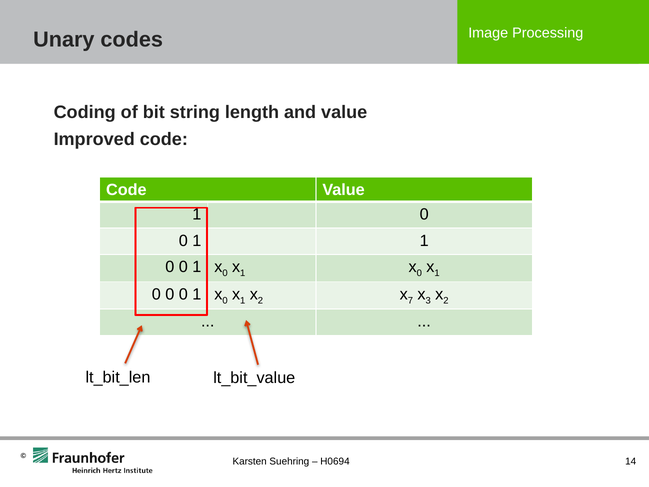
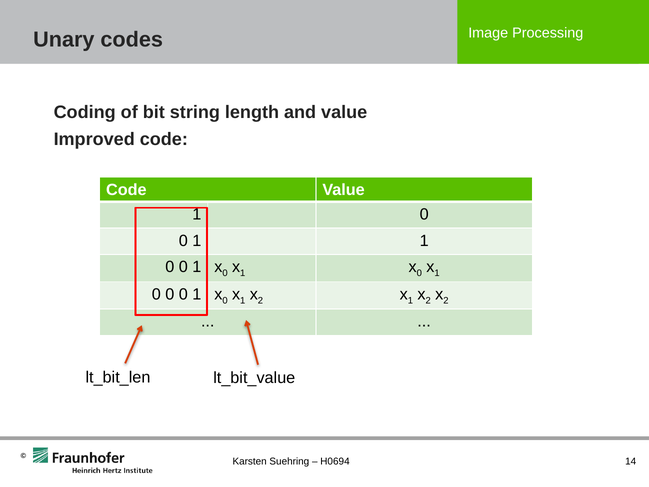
7 at (410, 300): 7 -> 1
3 at (428, 300): 3 -> 2
